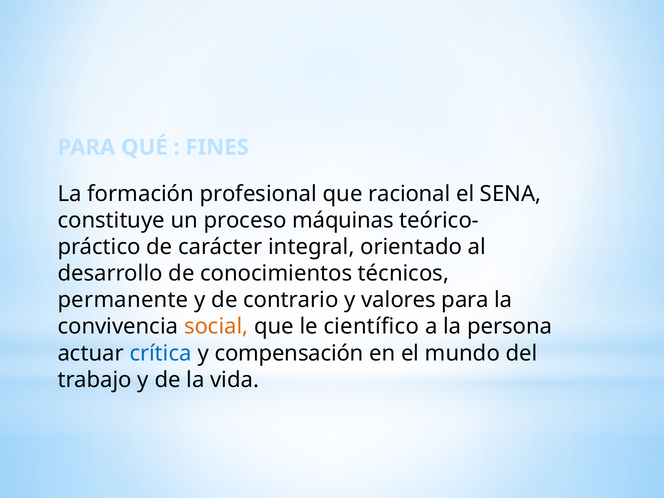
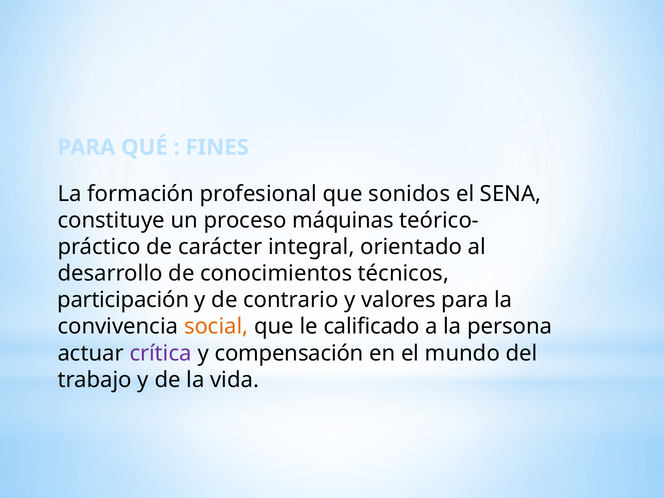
racional: racional -> sonidos
permanente: permanente -> participación
científico: científico -> calificado
crítica colour: blue -> purple
